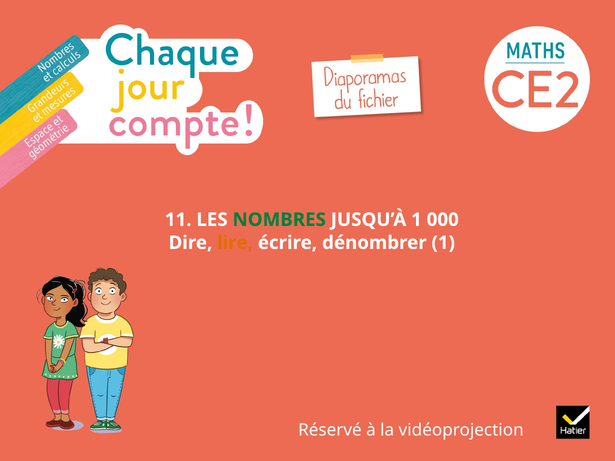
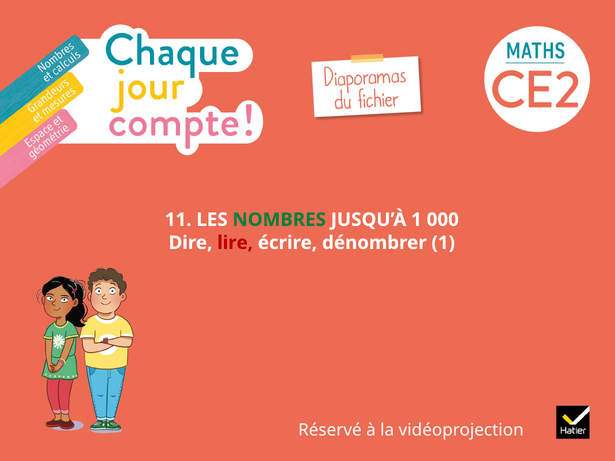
lire colour: orange -> red
